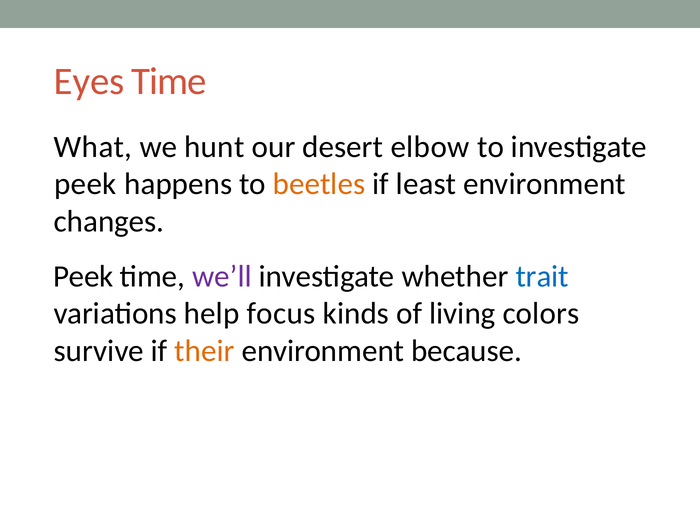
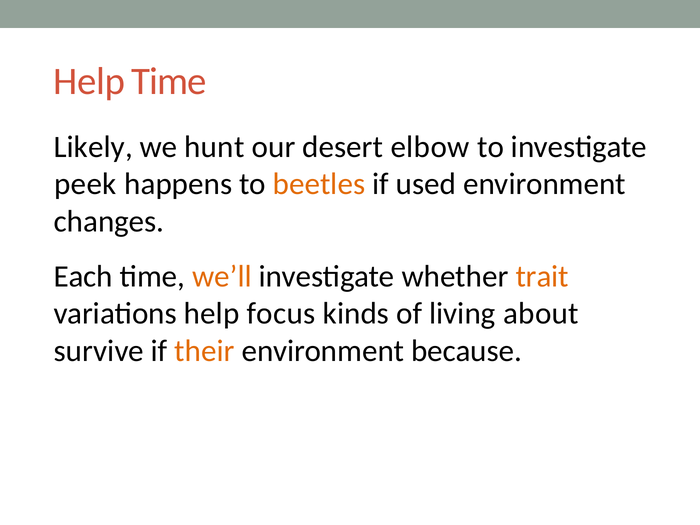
Eyes at (89, 81): Eyes -> Help
What: What -> Likely
least: least -> used
Peek at (83, 276): Peek -> Each
we’ll colour: purple -> orange
trait colour: blue -> orange
colors: colors -> about
